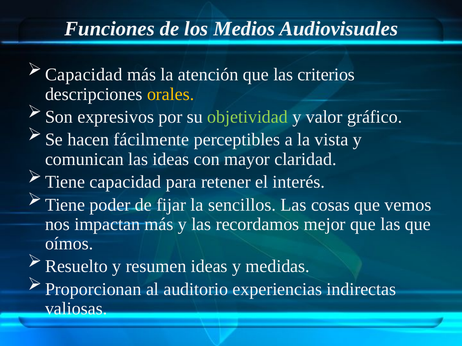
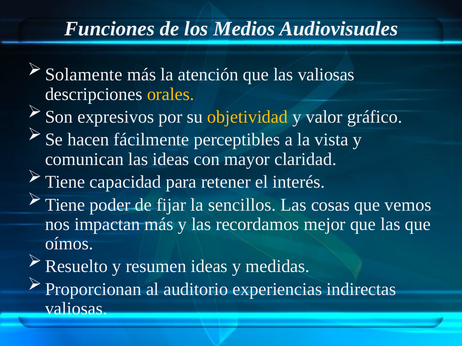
Capacidad at (84, 75): Capacidad -> Solamente
las criterios: criterios -> valiosas
objetividad colour: light green -> yellow
